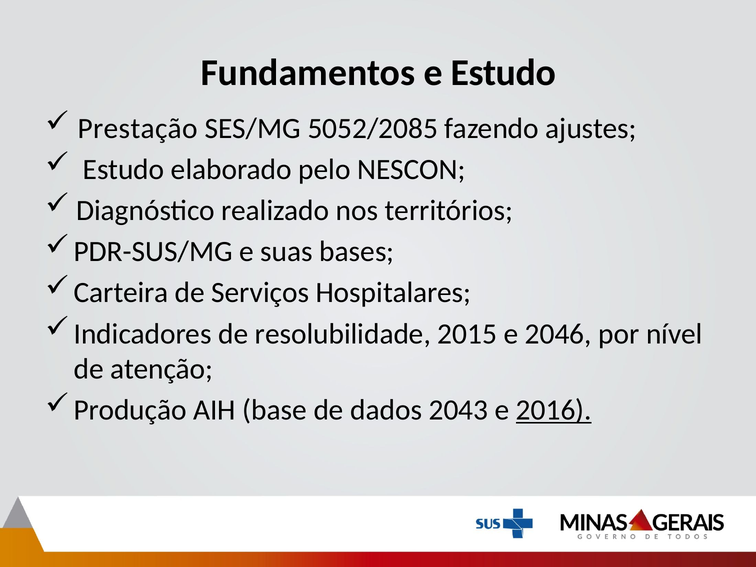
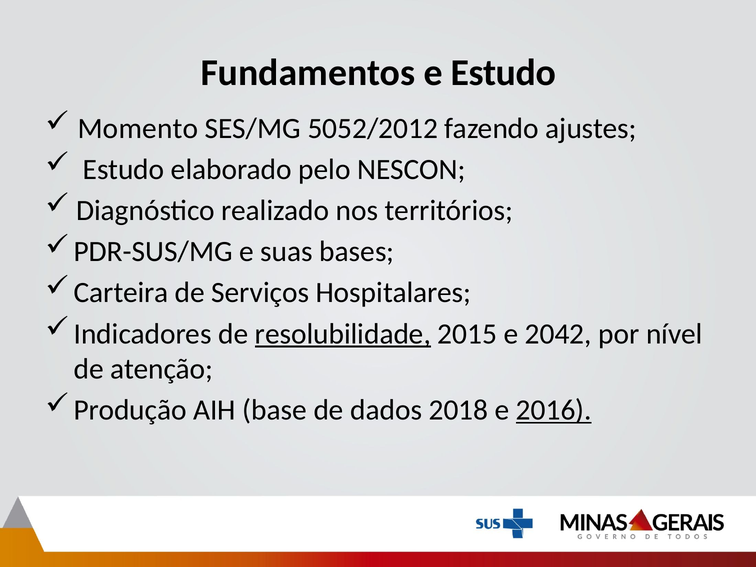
Prestação: Prestação -> Momento
5052/2085: 5052/2085 -> 5052/2012
resolubilidade underline: none -> present
2046: 2046 -> 2042
2043: 2043 -> 2018
